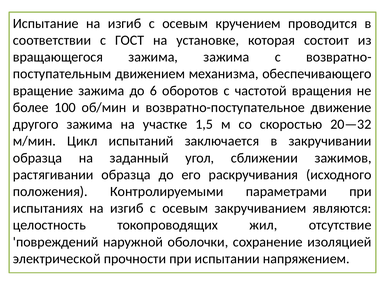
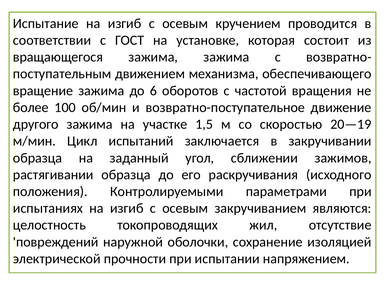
20—32: 20—32 -> 20—19
